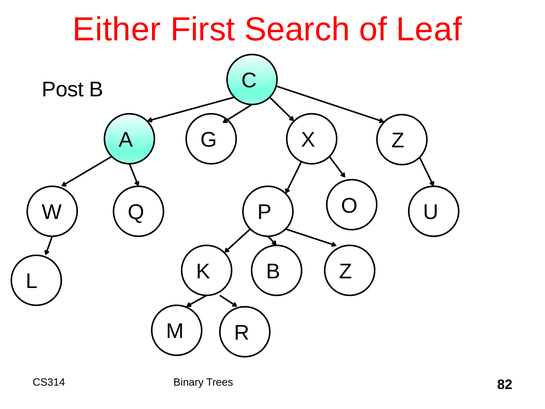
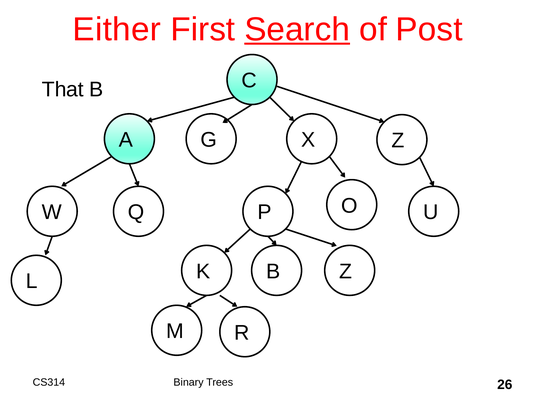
Search underline: none -> present
Leaf: Leaf -> Post
Post: Post -> That
82: 82 -> 26
